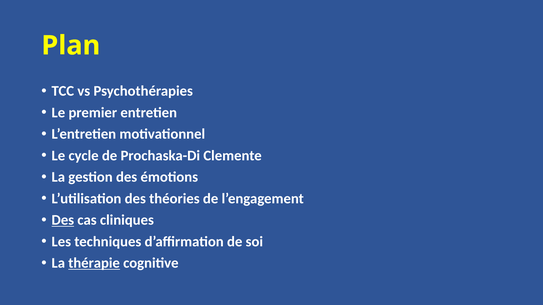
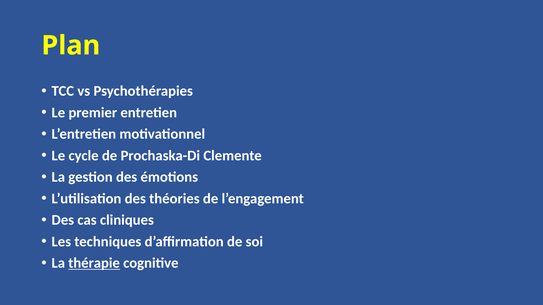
Des at (63, 220) underline: present -> none
